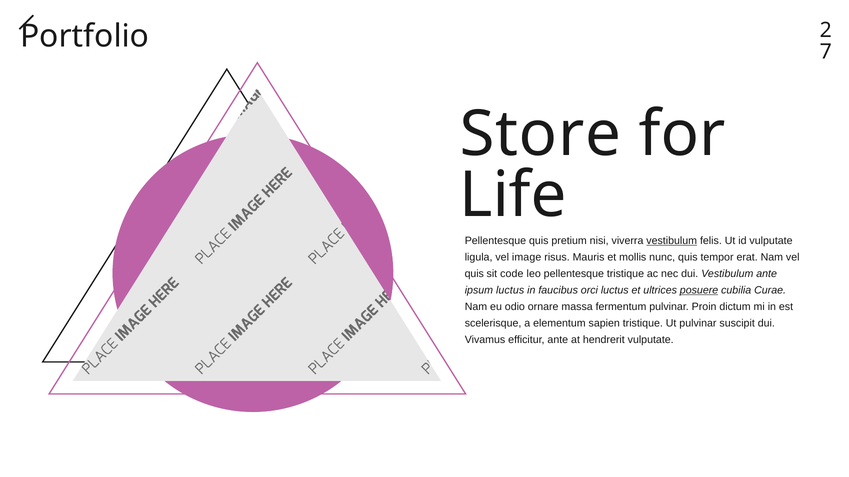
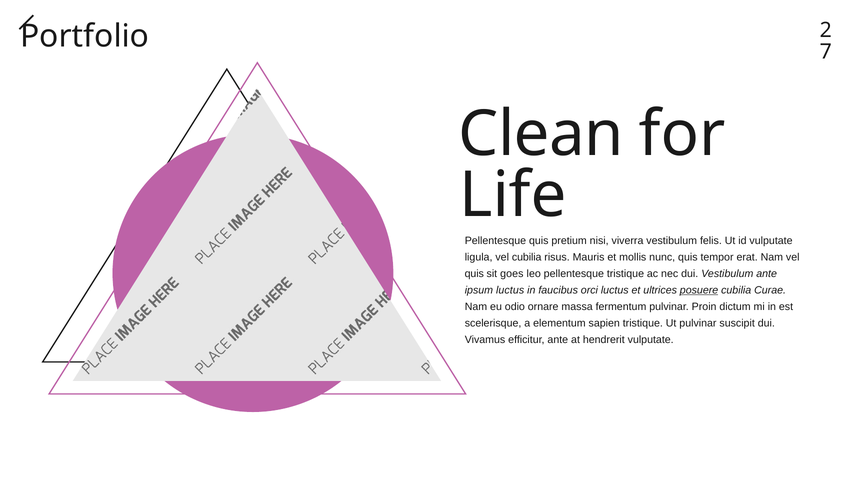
Store: Store -> Clean
vestibulum at (672, 241) underline: present -> none
vel image: image -> cubilia
code: code -> goes
